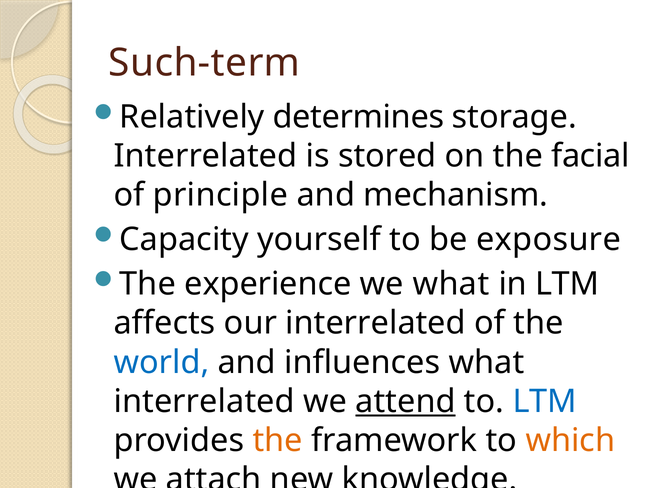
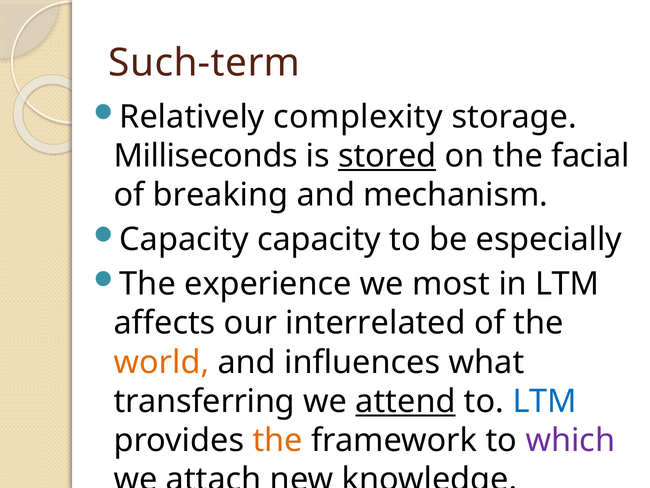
determines: determines -> complexity
Interrelated at (205, 156): Interrelated -> Milliseconds
stored underline: none -> present
principle: principle -> breaking
Capacity yourself: yourself -> capacity
exposure: exposure -> especially
we what: what -> most
world colour: blue -> orange
interrelated at (204, 401): interrelated -> transferring
which colour: orange -> purple
